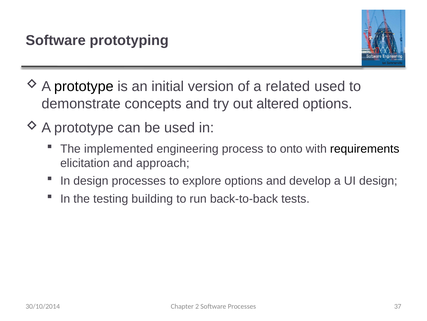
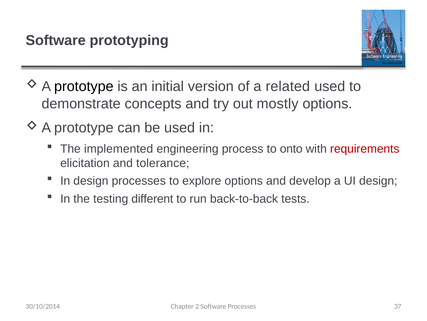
altered: altered -> mostly
requirements colour: black -> red
approach: approach -> tolerance
building: building -> different
